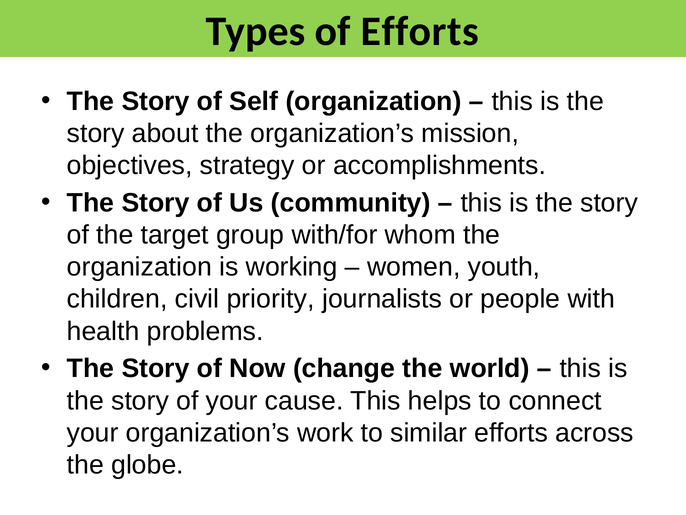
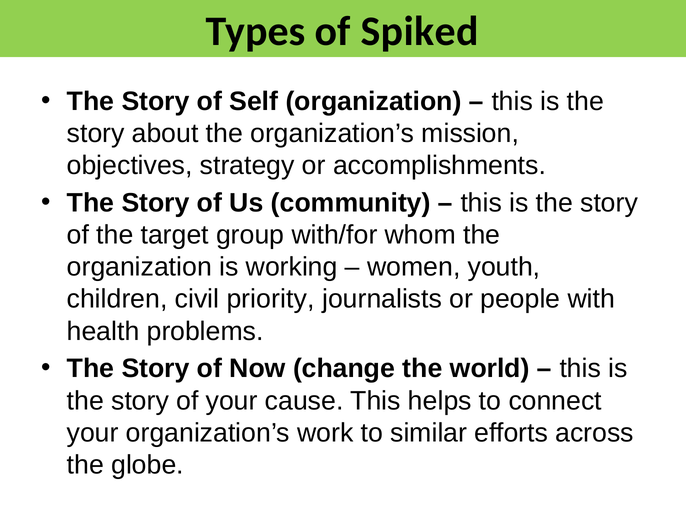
of Efforts: Efforts -> Spiked
